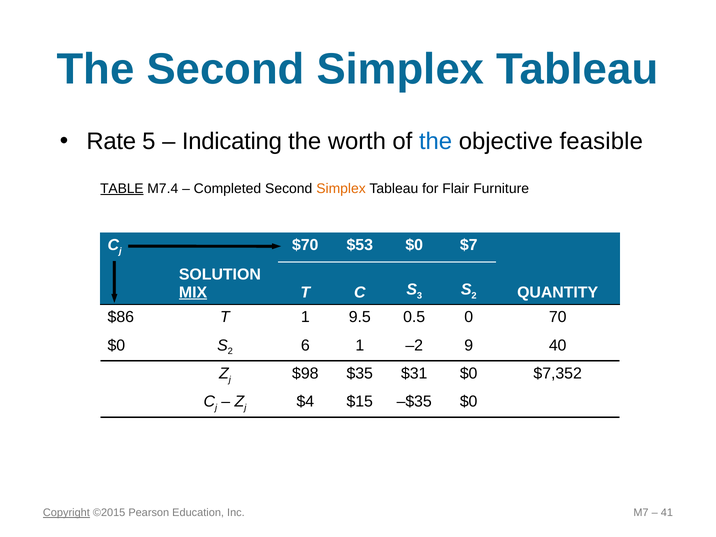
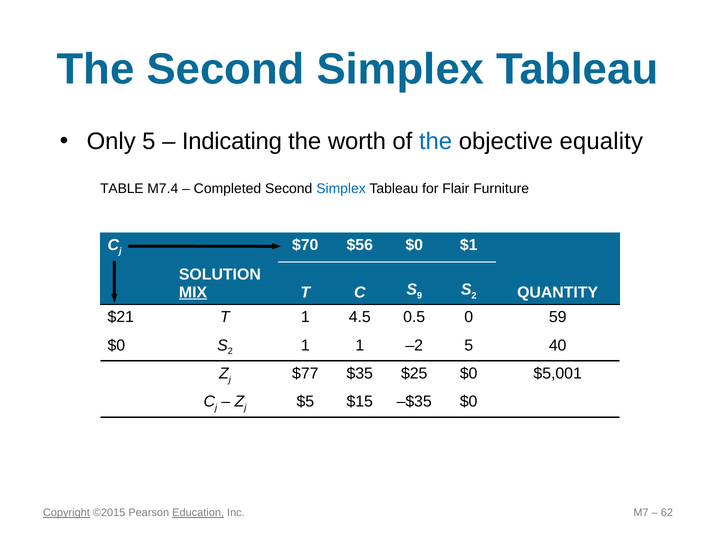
Rate: Rate -> Only
feasible: feasible -> equality
TABLE underline: present -> none
Simplex at (341, 188) colour: orange -> blue
$53: $53 -> $56
$7: $7 -> $1
3: 3 -> 9
$86: $86 -> $21
9.5: 9.5 -> 4.5
70: 70 -> 59
6 at (305, 345): 6 -> 1
–2 9: 9 -> 5
$98: $98 -> $77
$31: $31 -> $25
$7,352: $7,352 -> $5,001
$4: $4 -> $5
Education underline: none -> present
41: 41 -> 62
